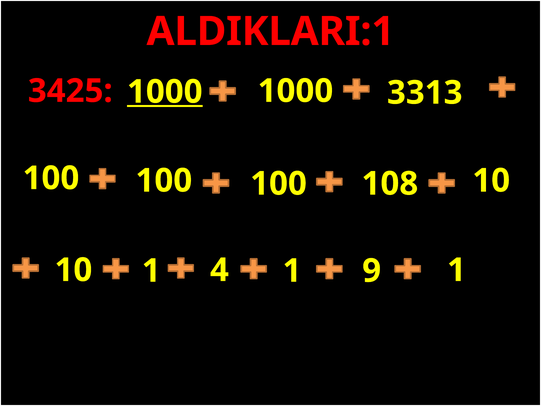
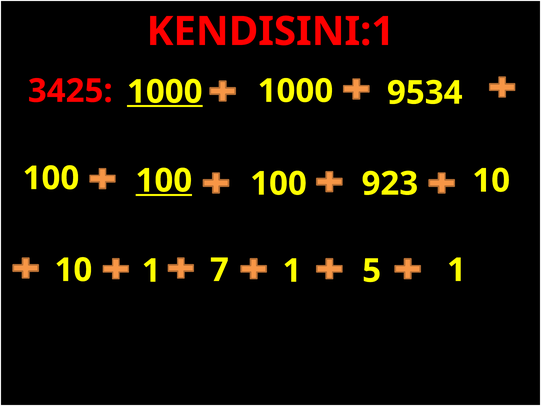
ALDIKLARI:1: ALDIKLARI:1 -> KENDISINI:1
3313: 3313 -> 9534
100 at (164, 181) underline: none -> present
108: 108 -> 923
4: 4 -> 7
9: 9 -> 5
